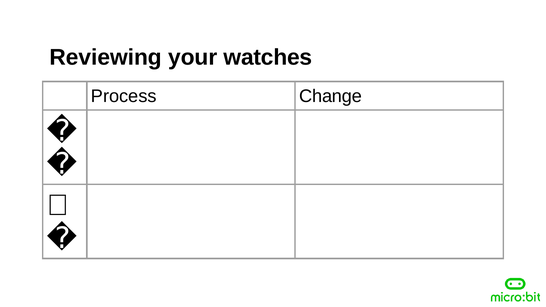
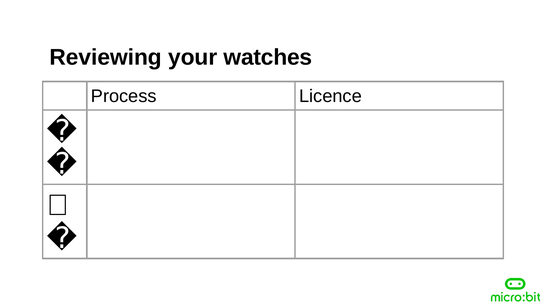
Change: Change -> Licence
